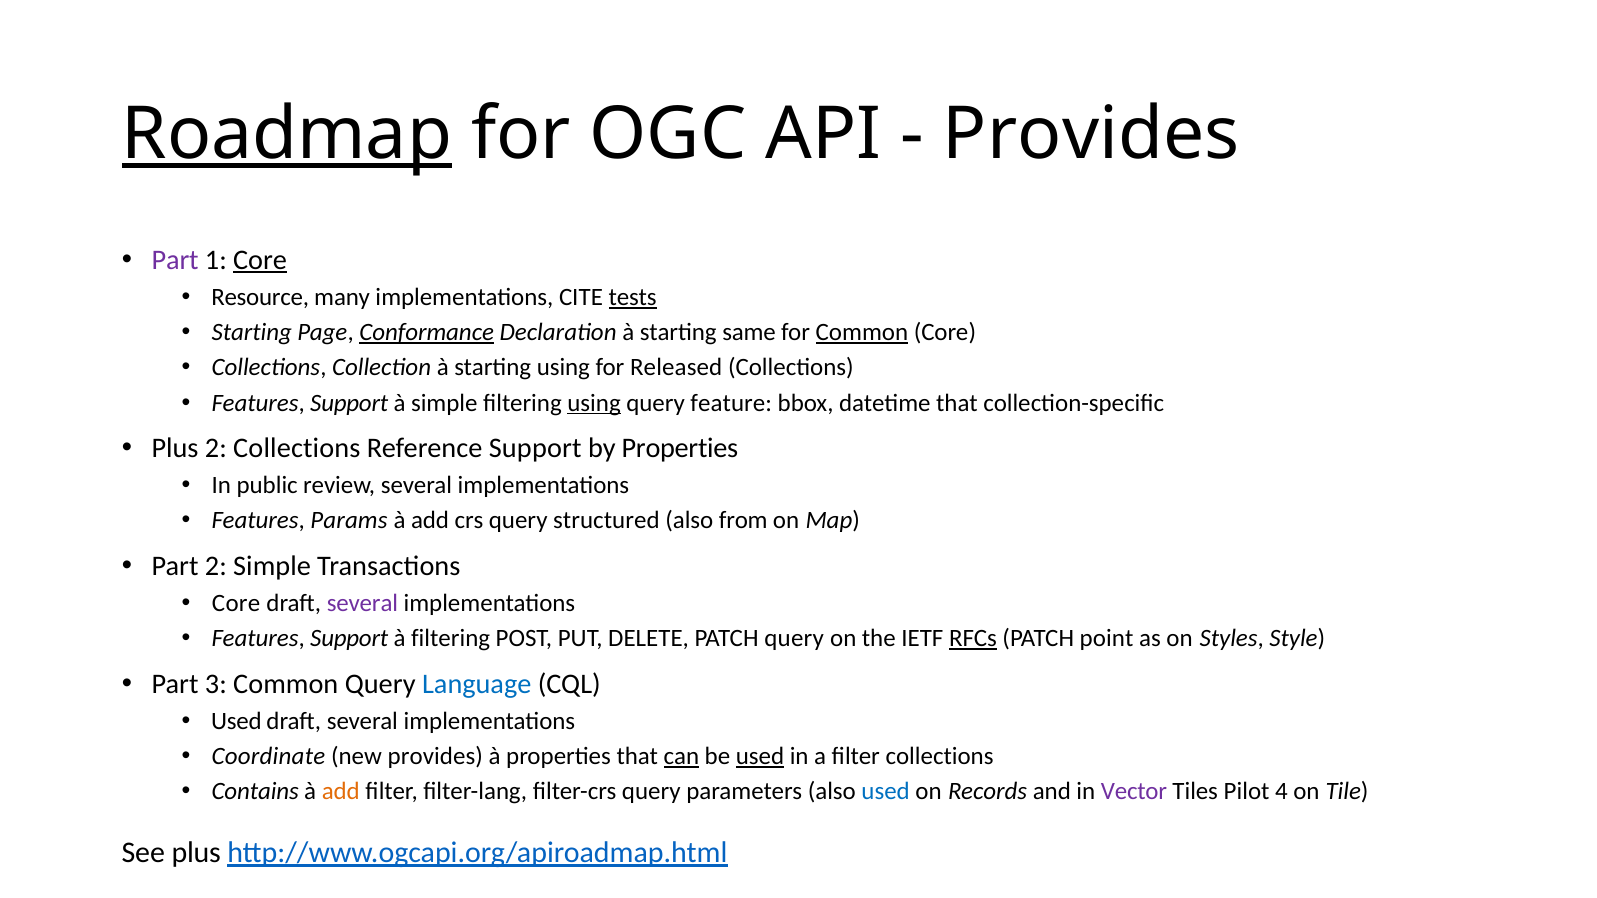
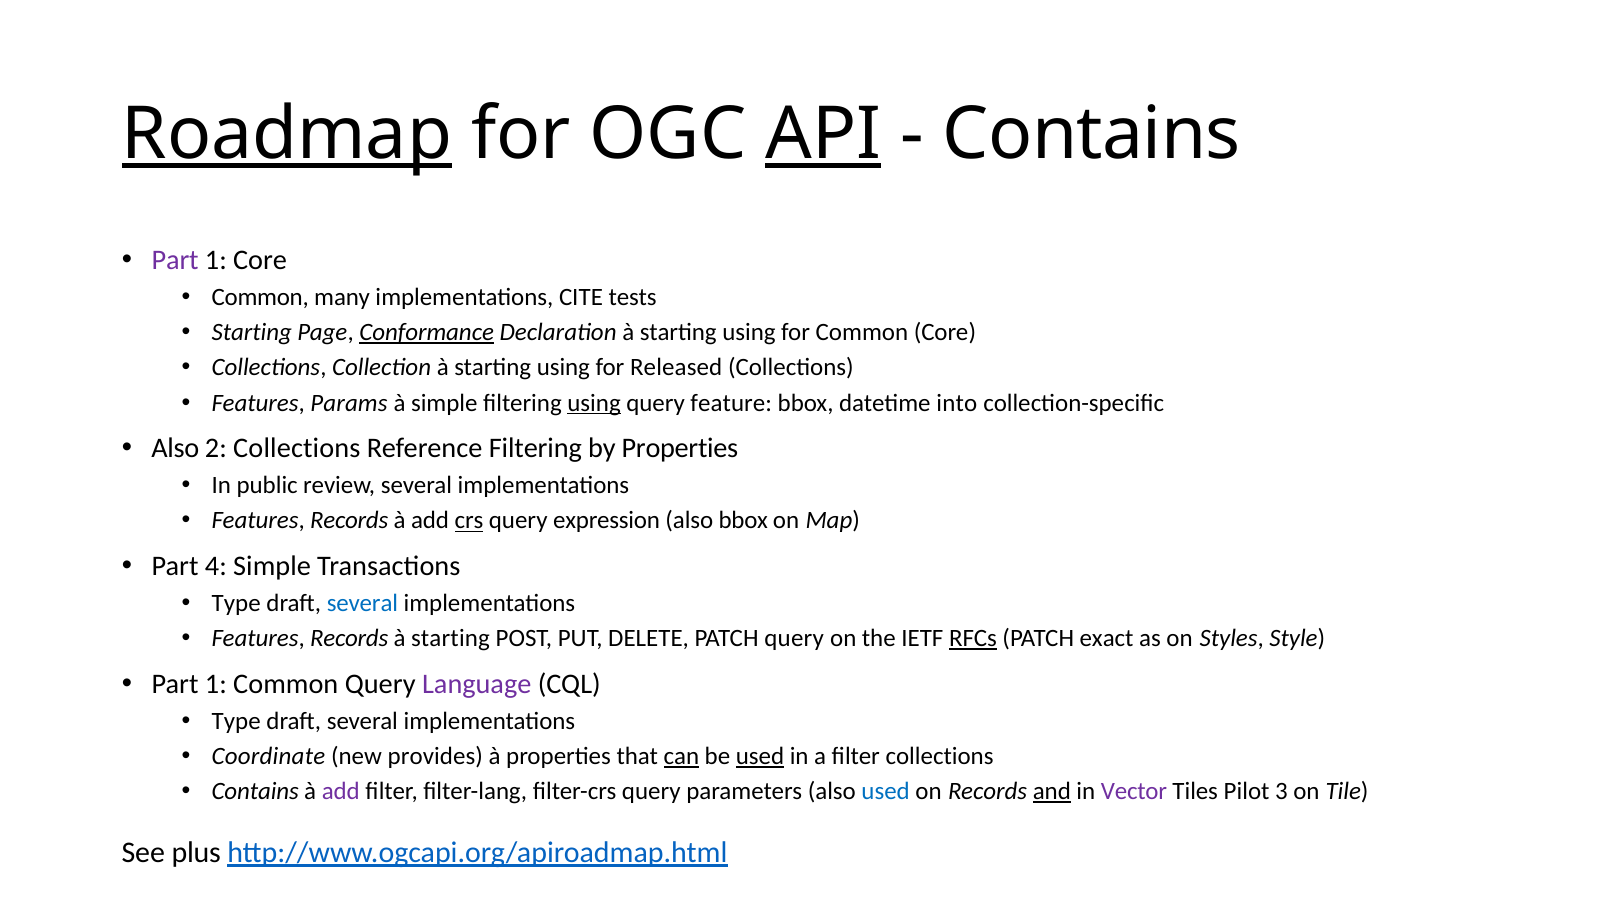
API underline: none -> present
Provides at (1091, 134): Provides -> Contains
Core at (260, 260) underline: present -> none
Resource at (260, 297): Resource -> Common
tests underline: present -> none
Declaration à starting same: same -> using
Common at (862, 333) underline: present -> none
Support at (349, 403): Support -> Params
datetime that: that -> into
Plus at (175, 448): Plus -> Also
Reference Support: Support -> Filtering
Params at (349, 521): Params -> Records
crs underline: none -> present
structured: structured -> expression
also from: from -> bbox
Part 2: 2 -> 4
Core at (236, 603): Core -> Type
several at (362, 603) colour: purple -> blue
Support at (349, 639): Support -> Records
filtering at (451, 639): filtering -> starting
point: point -> exact
3 at (216, 684): 3 -> 1
Language colour: blue -> purple
Used at (236, 721): Used -> Type
add at (341, 792) colour: orange -> purple
and underline: none -> present
4: 4 -> 3
